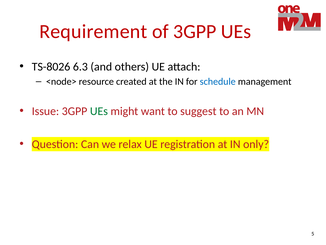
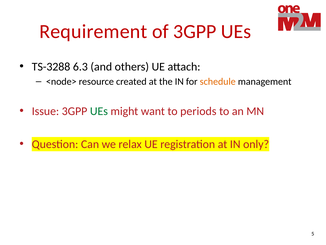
TS-8026: TS-8026 -> TS-3288
schedule colour: blue -> orange
suggest: suggest -> periods
